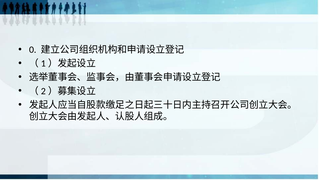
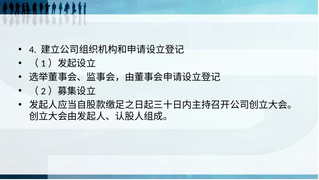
0: 0 -> 4
